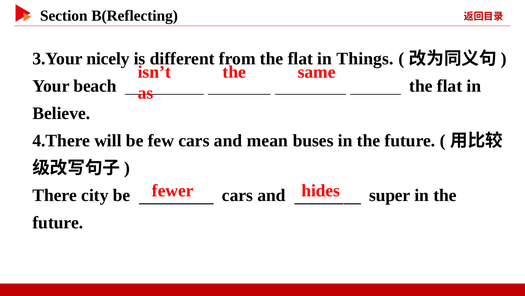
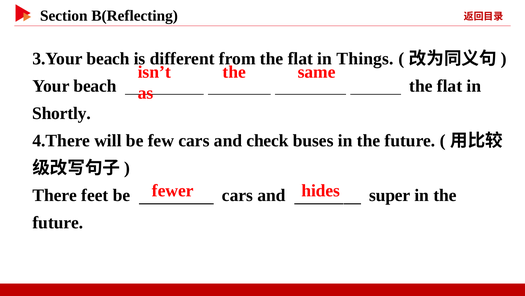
3.Your nicely: nicely -> beach
Believe: Believe -> Shortly
mean: mean -> check
city: city -> feet
